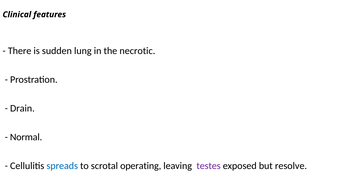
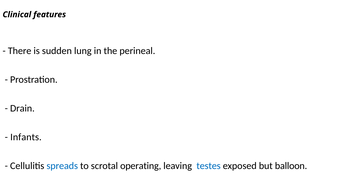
necrotic: necrotic -> perineal
Normal: Normal -> Infants
testes colour: purple -> blue
resolve: resolve -> balloon
